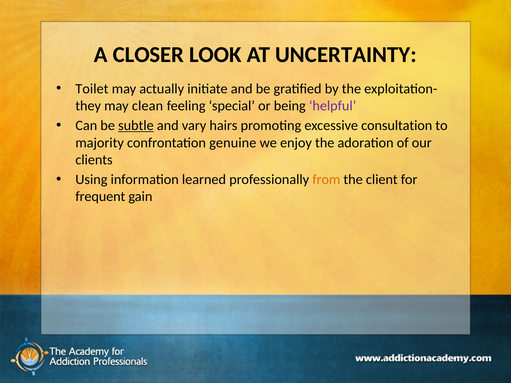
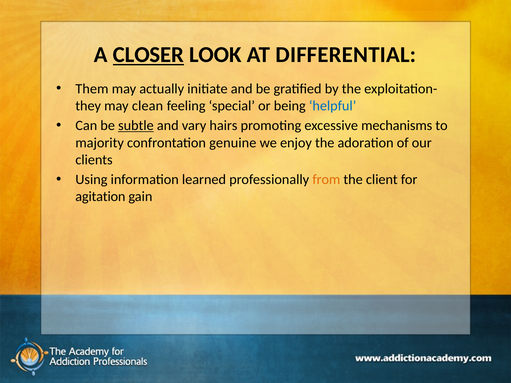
CLOSER underline: none -> present
UNCERTAINTY: UNCERTAINTY -> DIFFERENTIAL
Toilet: Toilet -> Them
helpful colour: purple -> blue
consultation: consultation -> mechanisms
frequent: frequent -> agitation
